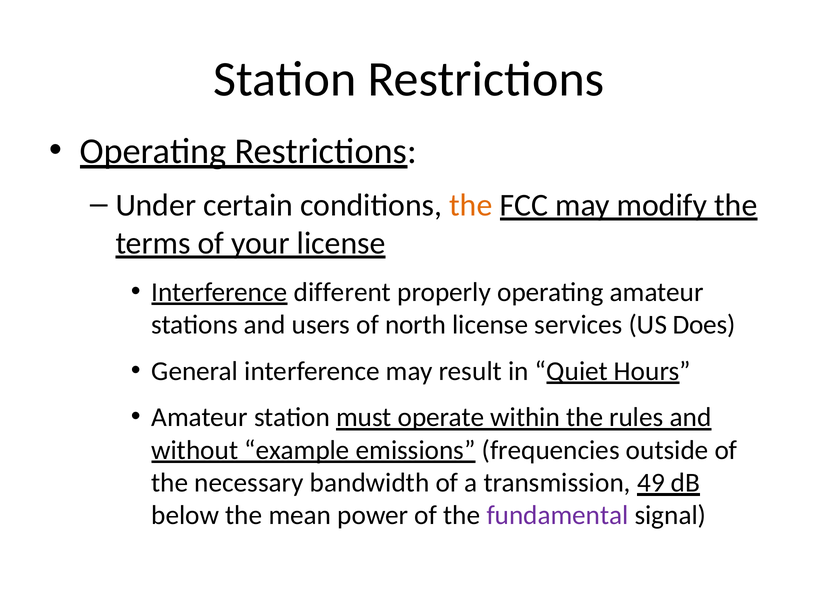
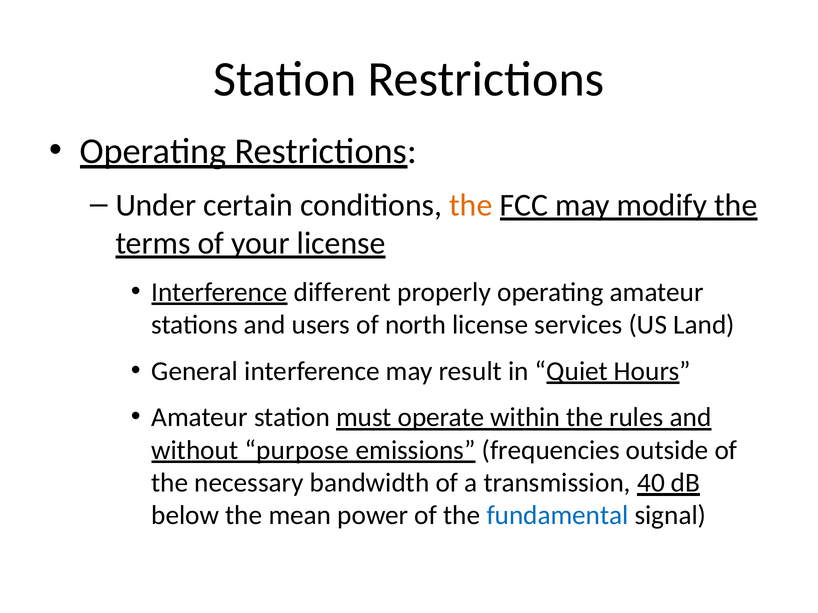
Does: Does -> Land
example: example -> purpose
49: 49 -> 40
fundamental colour: purple -> blue
